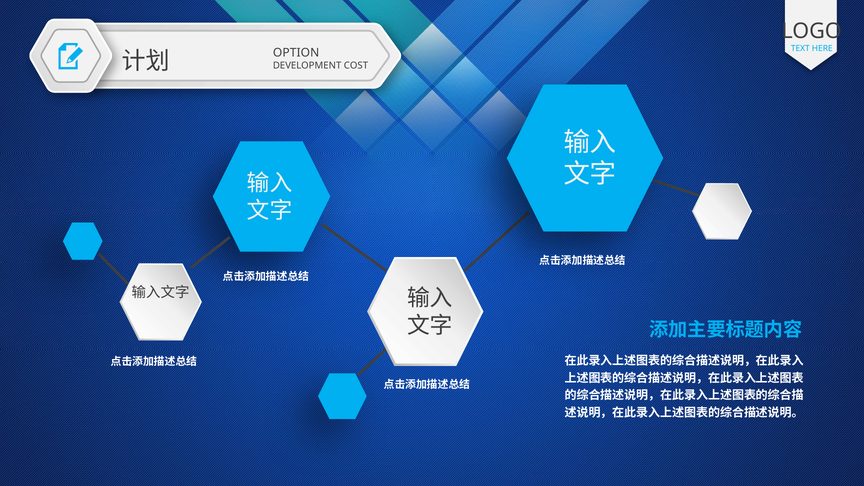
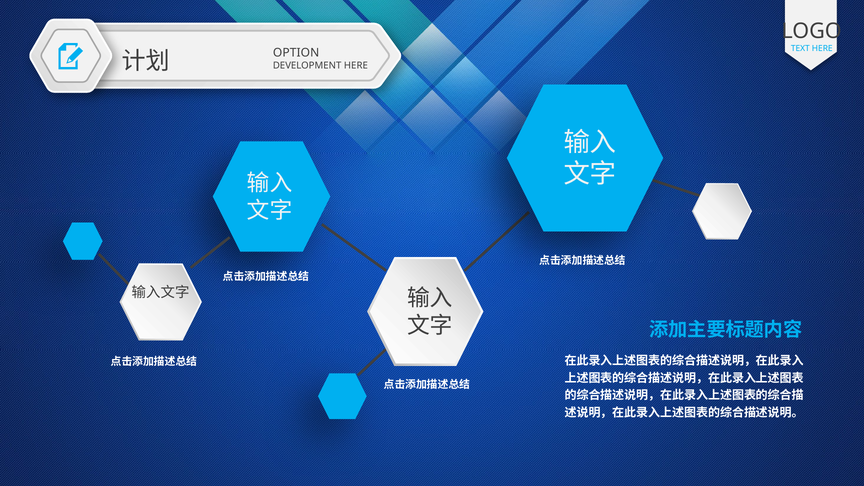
DEVELOPMENT COST: COST -> HERE
